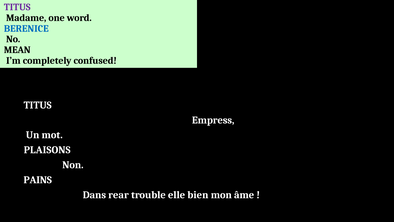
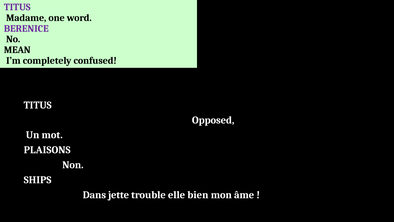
BERENICE colour: blue -> purple
Empress: Empress -> Opposed
PAINS: PAINS -> SHIPS
rear: rear -> jette
